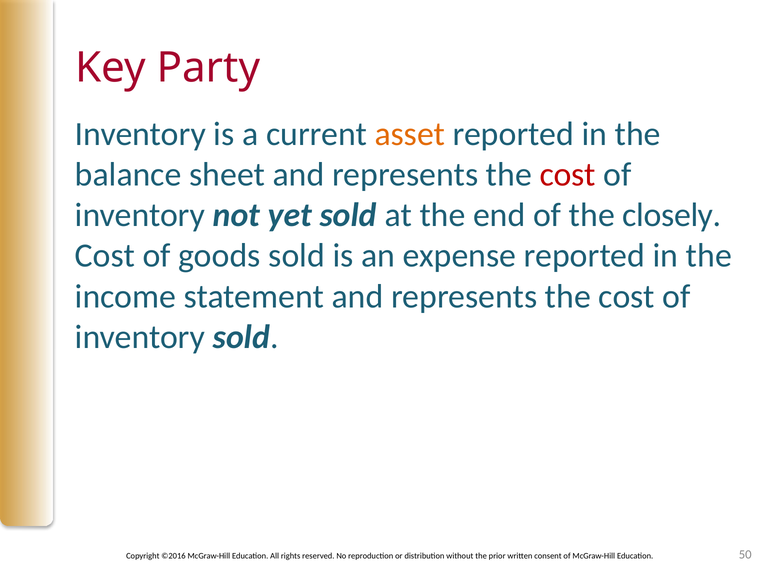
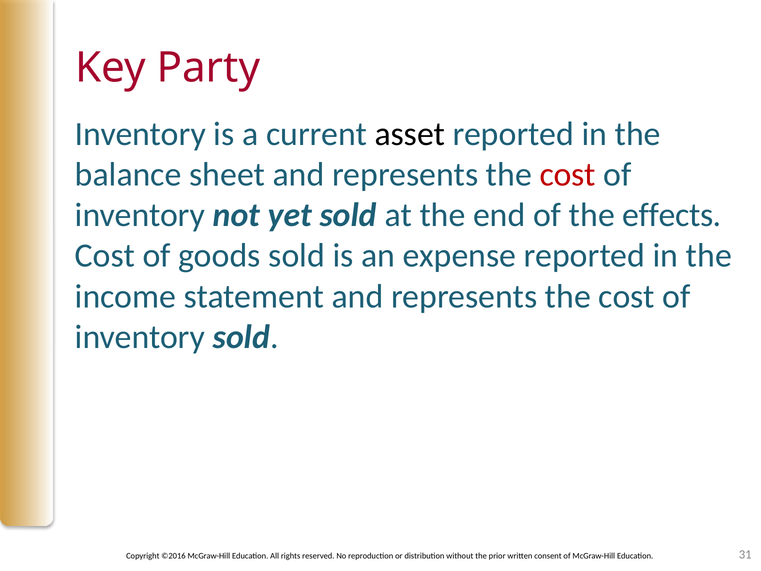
asset colour: orange -> black
closely: closely -> effects
50: 50 -> 31
